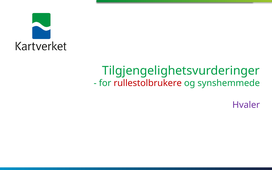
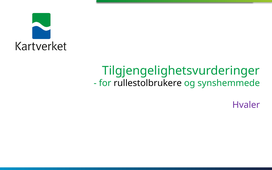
rullestolbrukere colour: red -> black
